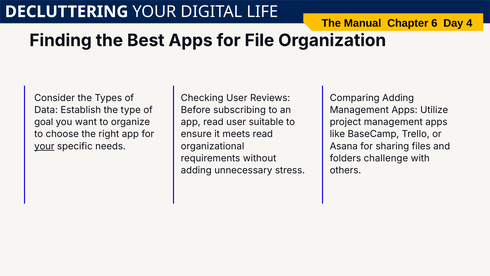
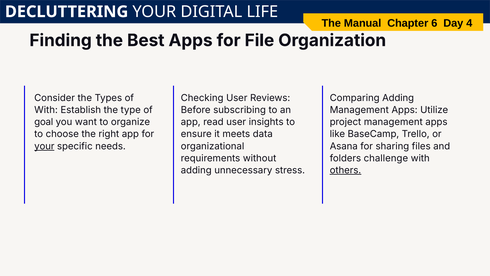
Data at (46, 110): Data -> With
suitable: suitable -> insights
meets read: read -> data
others underline: none -> present
